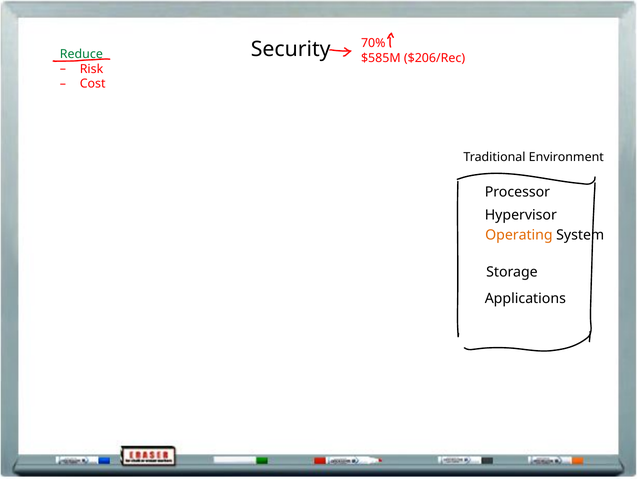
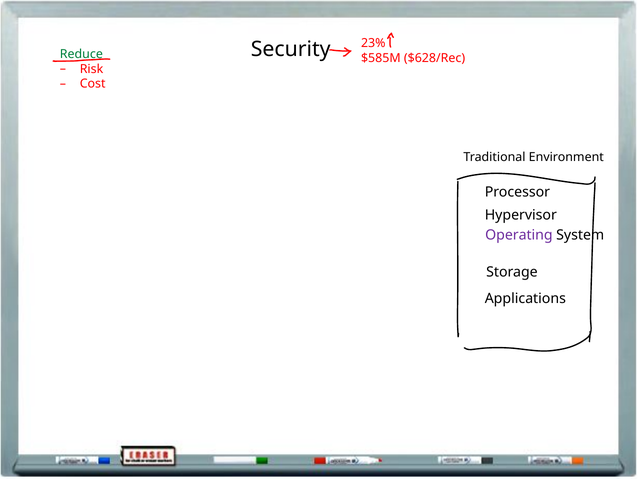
70%: 70% -> 23%
$206/Rec: $206/Rec -> $628/Rec
Operating colour: orange -> purple
